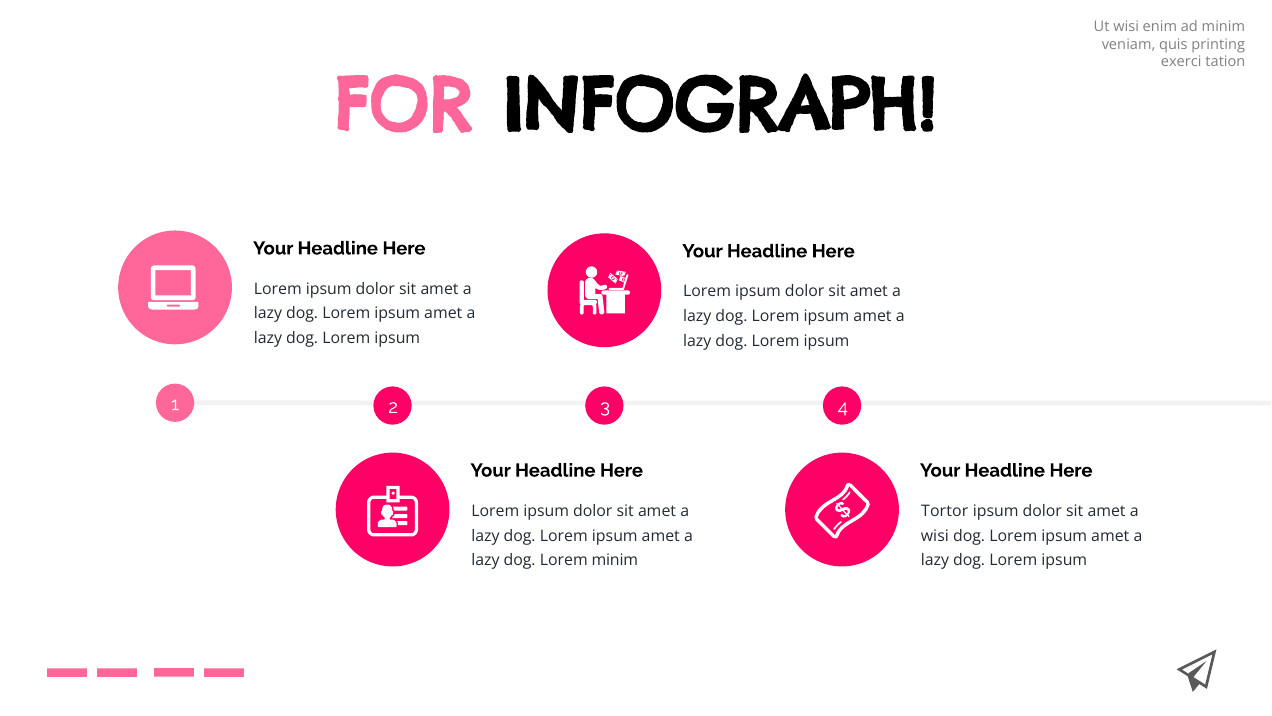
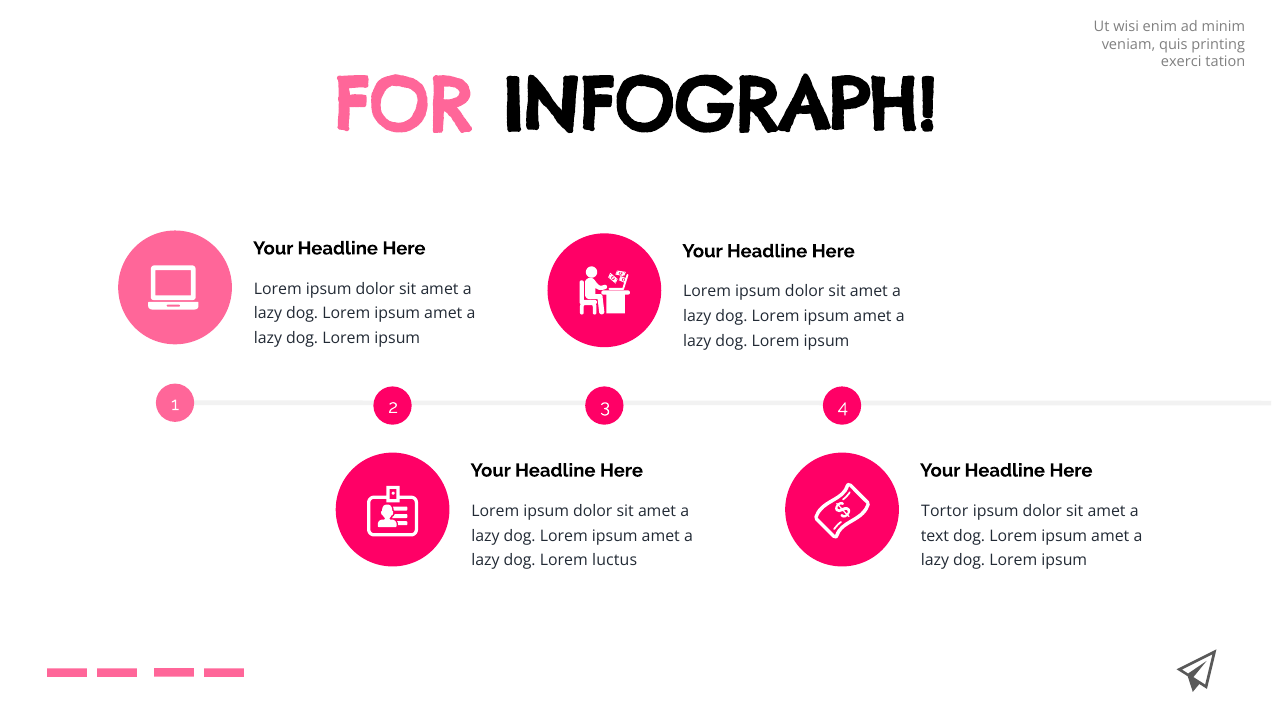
wisi at (935, 535): wisi -> text
Lorem minim: minim -> luctus
